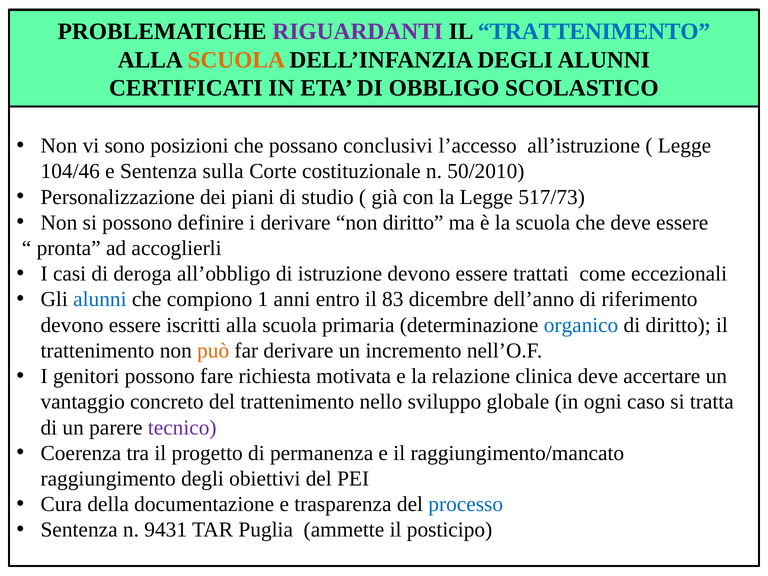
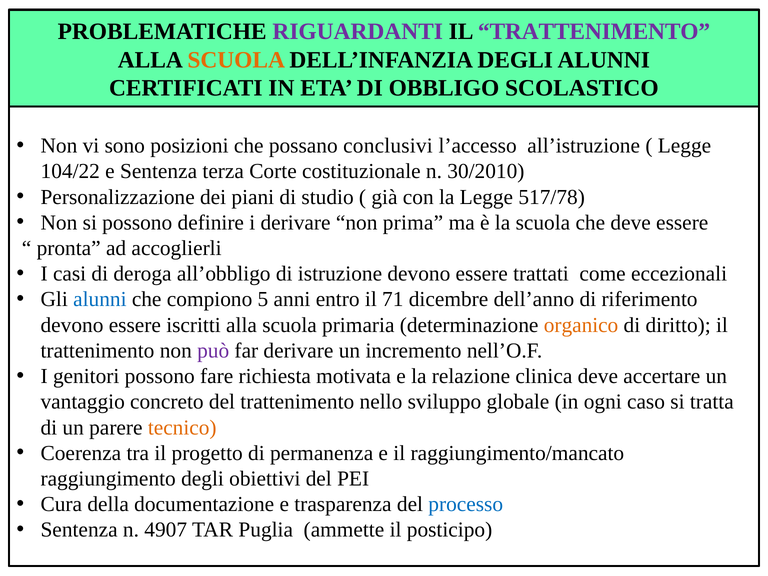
TRATTENIMENTO at (594, 32) colour: blue -> purple
104/46: 104/46 -> 104/22
sulla: sulla -> terza
50/2010: 50/2010 -> 30/2010
517/73: 517/73 -> 517/78
non diritto: diritto -> prima
1: 1 -> 5
83: 83 -> 71
organico colour: blue -> orange
può colour: orange -> purple
tecnico colour: purple -> orange
9431: 9431 -> 4907
